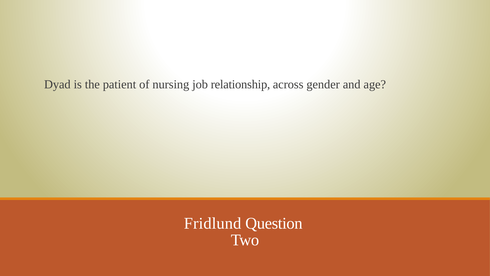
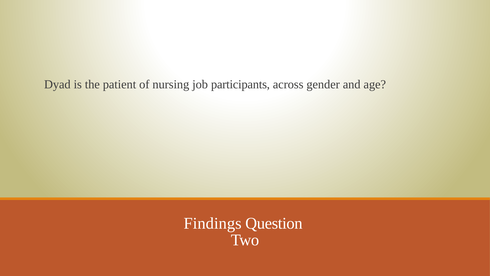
relationship: relationship -> participants
Fridlund: Fridlund -> Findings
